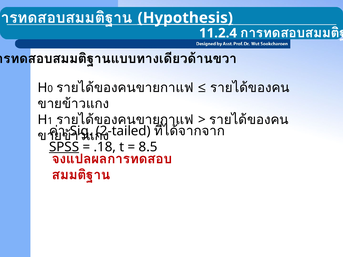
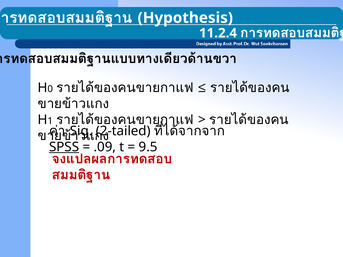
Hypothesis underline: present -> none
.18: .18 -> .09
8.5: 8.5 -> 9.5
